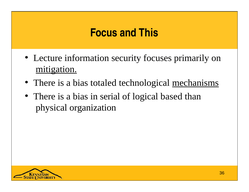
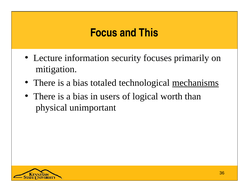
mitigation underline: present -> none
serial: serial -> users
based: based -> worth
organization: organization -> unimportant
